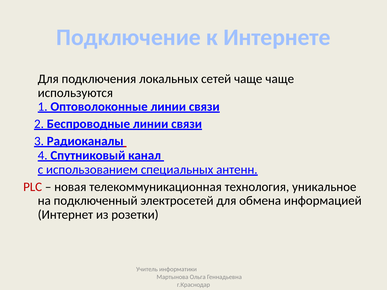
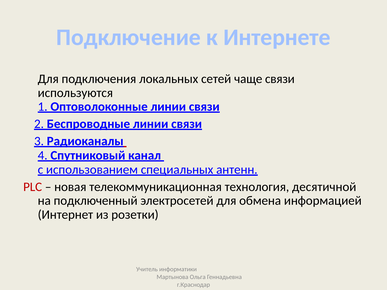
чаще чаще: чаще -> связи
уникальное: уникальное -> десятичной
